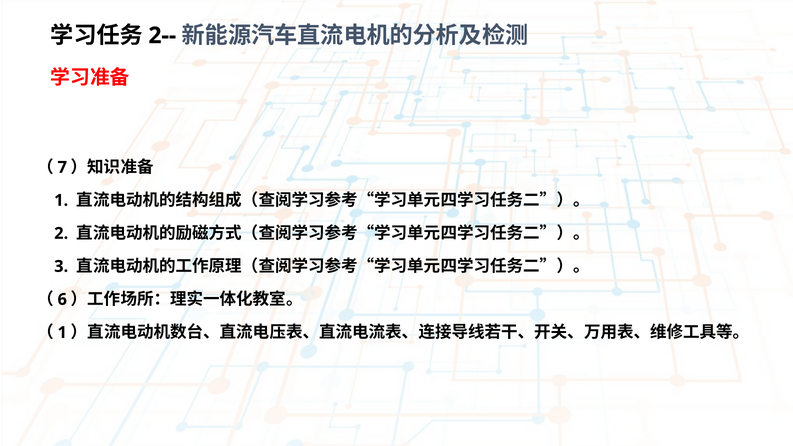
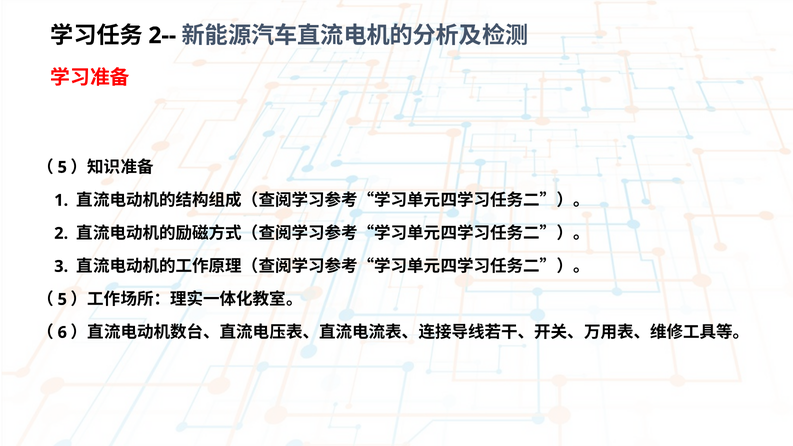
7 at (62, 167): 7 -> 5
6 at (62, 299): 6 -> 5
1 at (62, 333): 1 -> 6
